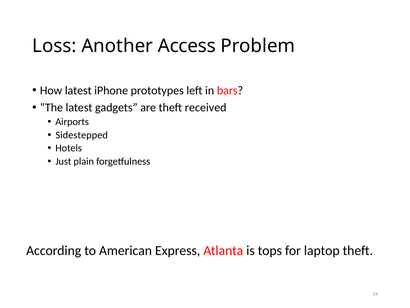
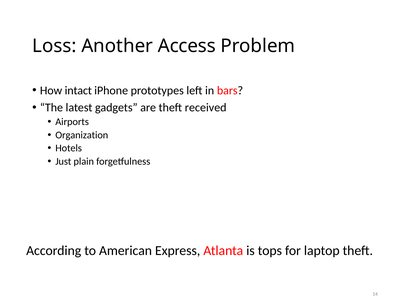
How latest: latest -> intact
Sidestepped: Sidestepped -> Organization
